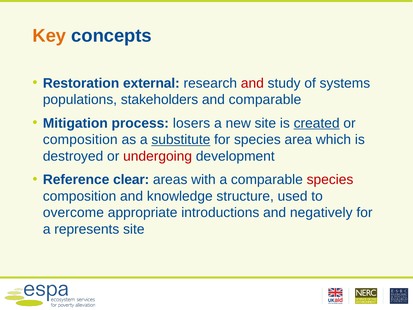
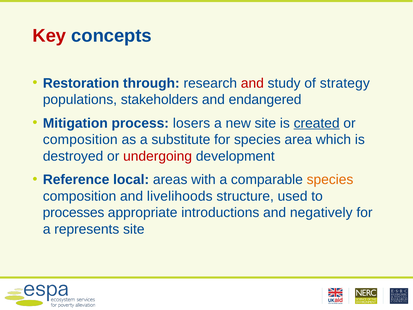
Key colour: orange -> red
external: external -> through
systems: systems -> strategy
and comparable: comparable -> endangered
substitute underline: present -> none
clear: clear -> local
species at (330, 179) colour: red -> orange
knowledge: knowledge -> livelihoods
overcome: overcome -> processes
